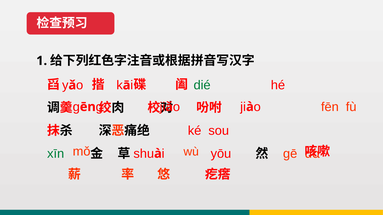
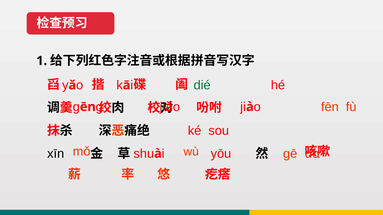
xīn colour: green -> black
